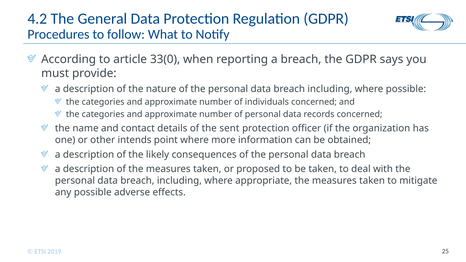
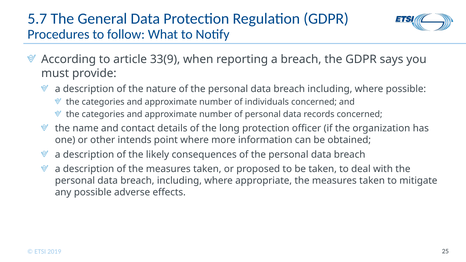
4.2: 4.2 -> 5.7
33(0: 33(0 -> 33(9
sent: sent -> long
